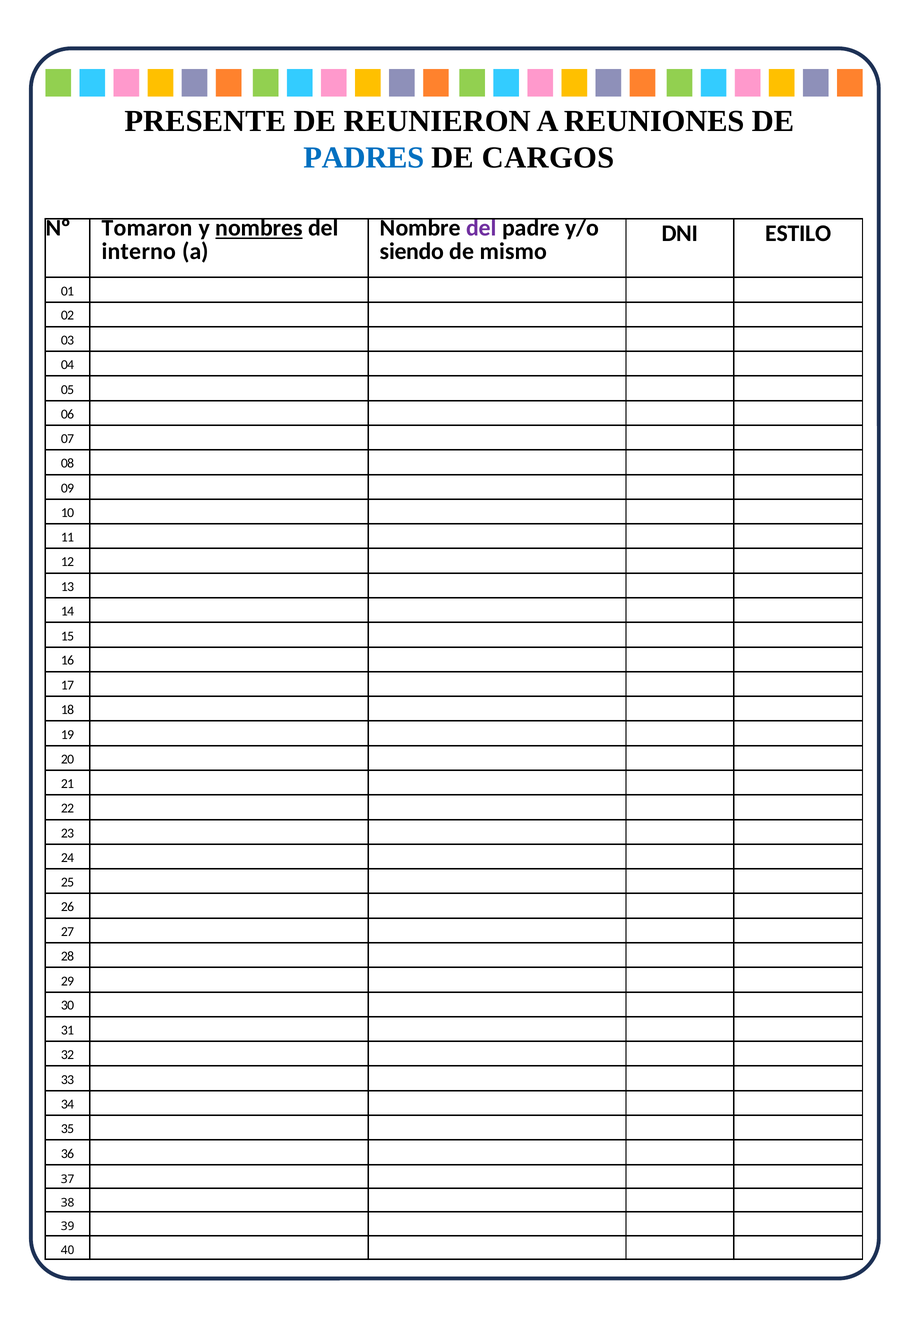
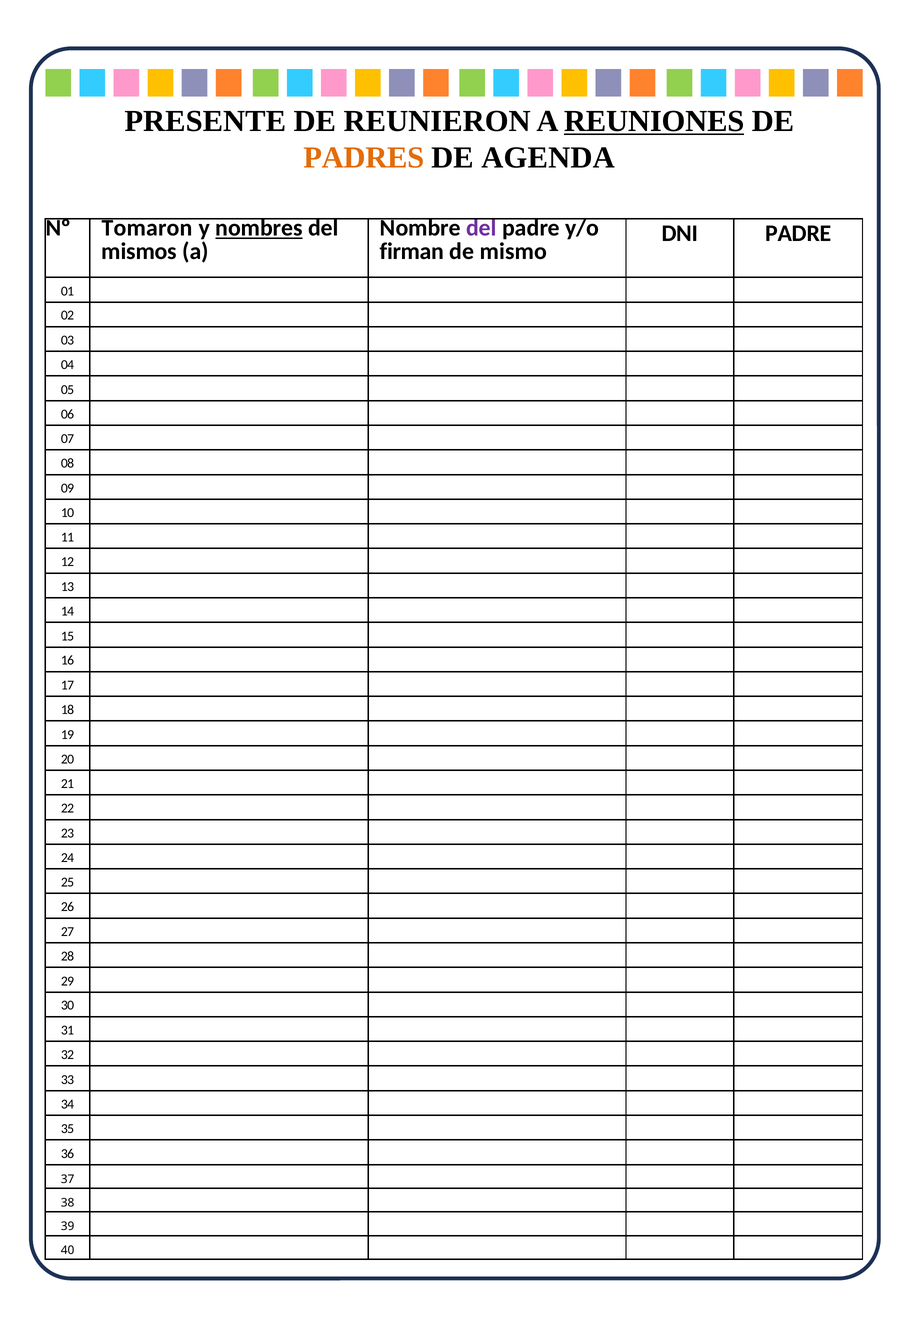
REUNIONES underline: none -> present
PADRES colour: blue -> orange
CARGOS: CARGOS -> AGENDA
DNI ESTILO: ESTILO -> PADRE
interno: interno -> mismos
siendo: siendo -> firman
